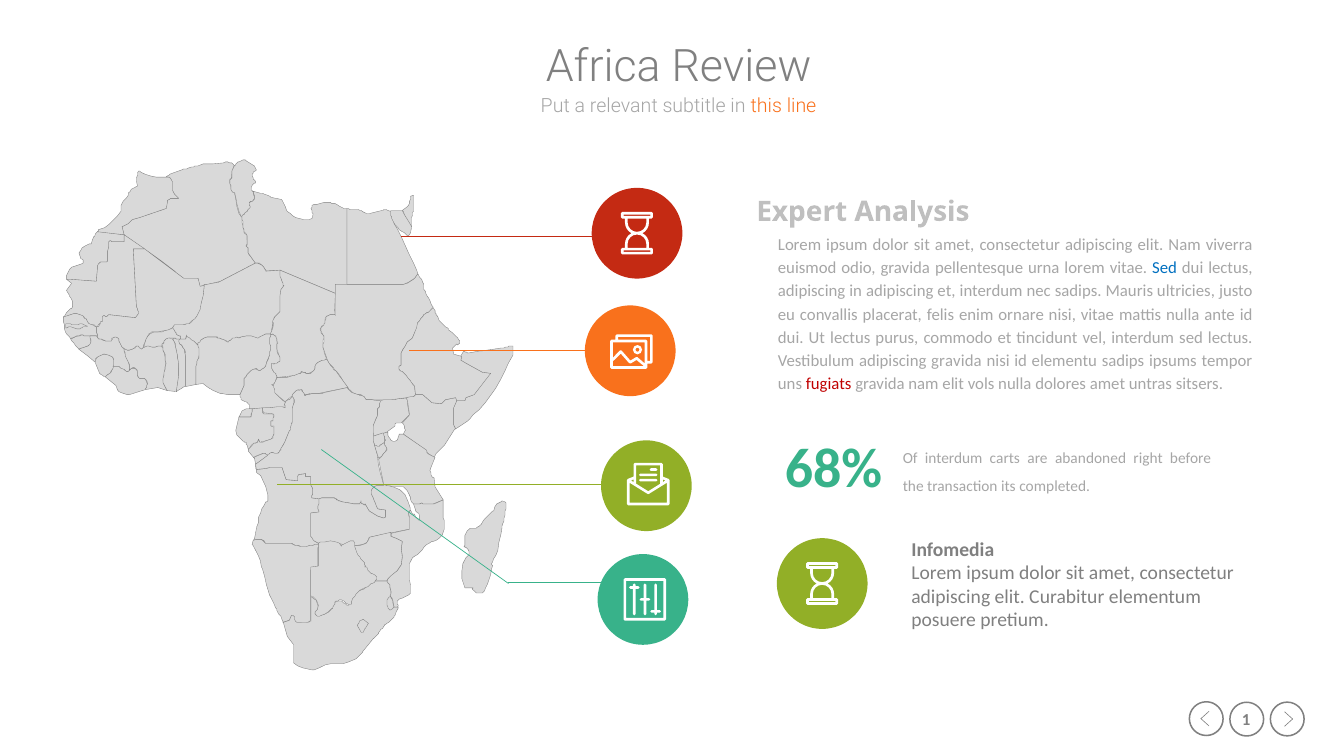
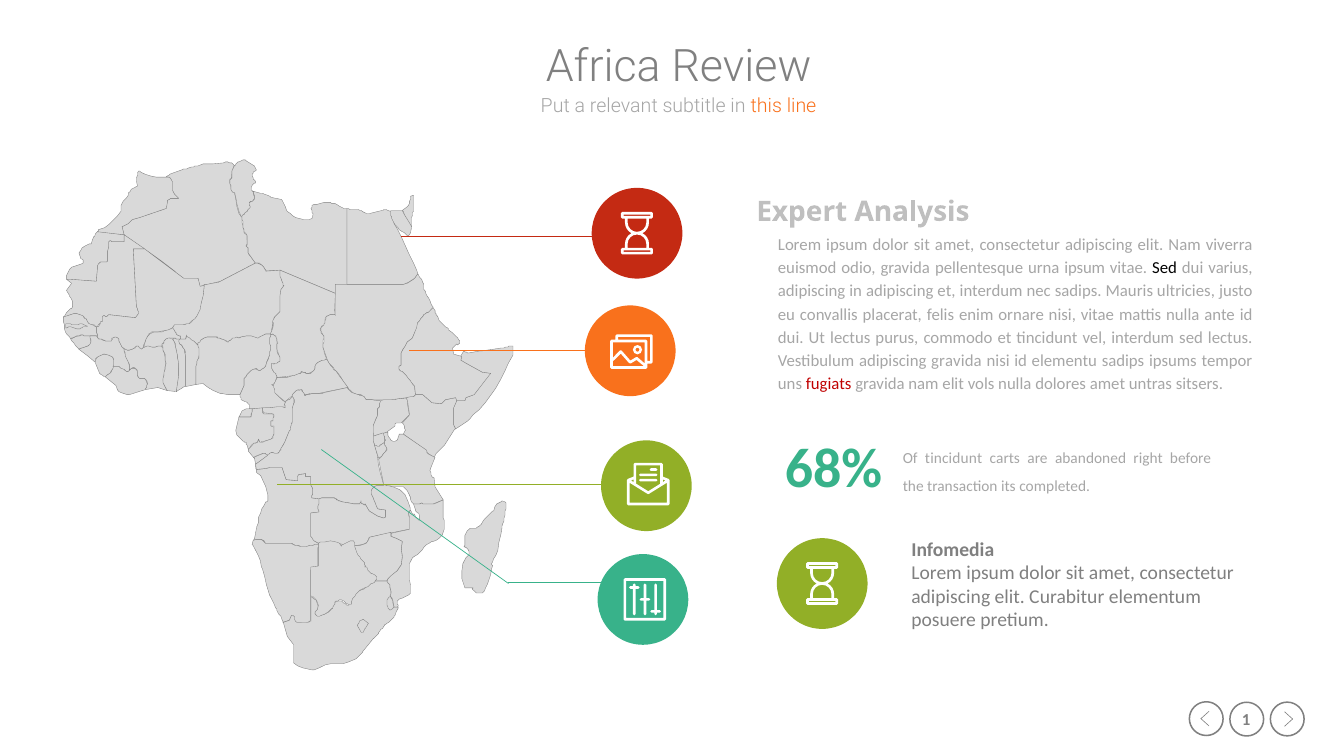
urna lorem: lorem -> ipsum
Sed at (1165, 268) colour: blue -> black
dui lectus: lectus -> varius
Of interdum: interdum -> tincidunt
